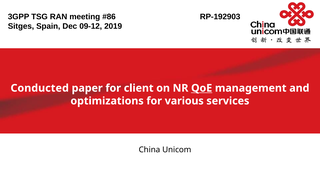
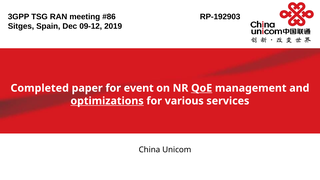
Conducted: Conducted -> Completed
client: client -> event
optimizations underline: none -> present
